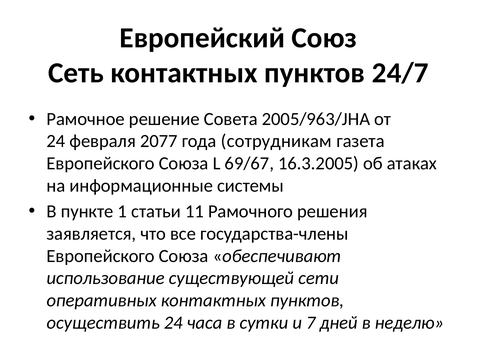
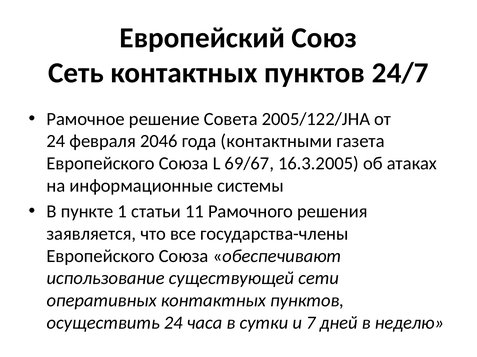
2005/963/JHA: 2005/963/JHA -> 2005/122/JHA
2077: 2077 -> 2046
сотрудникам: сотрудникам -> контактными
